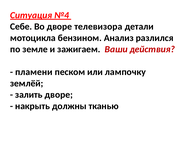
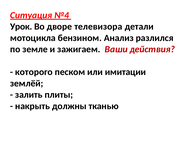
Себе: Себе -> Урок
пламени: пламени -> которого
лампочку: лампочку -> имитации
залить дворе: дворе -> плиты
